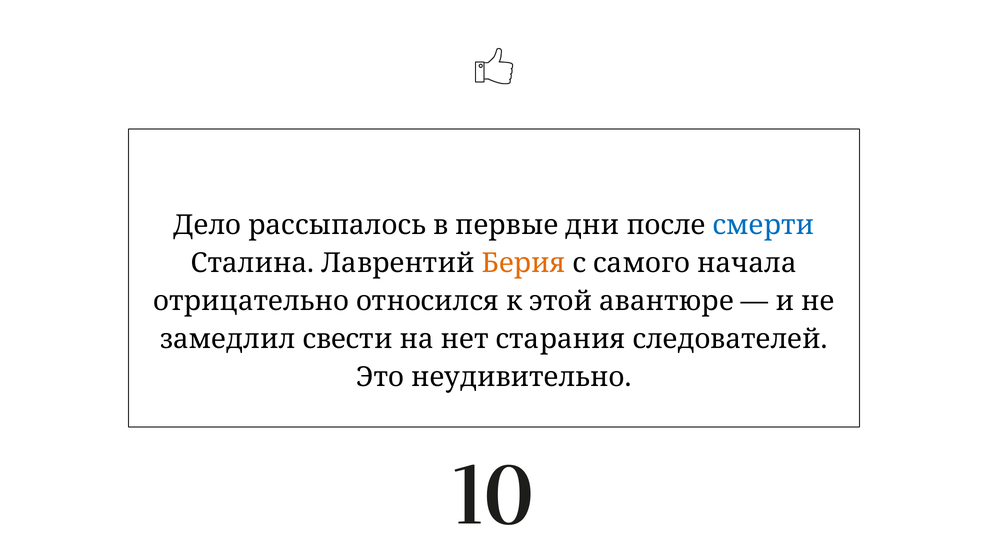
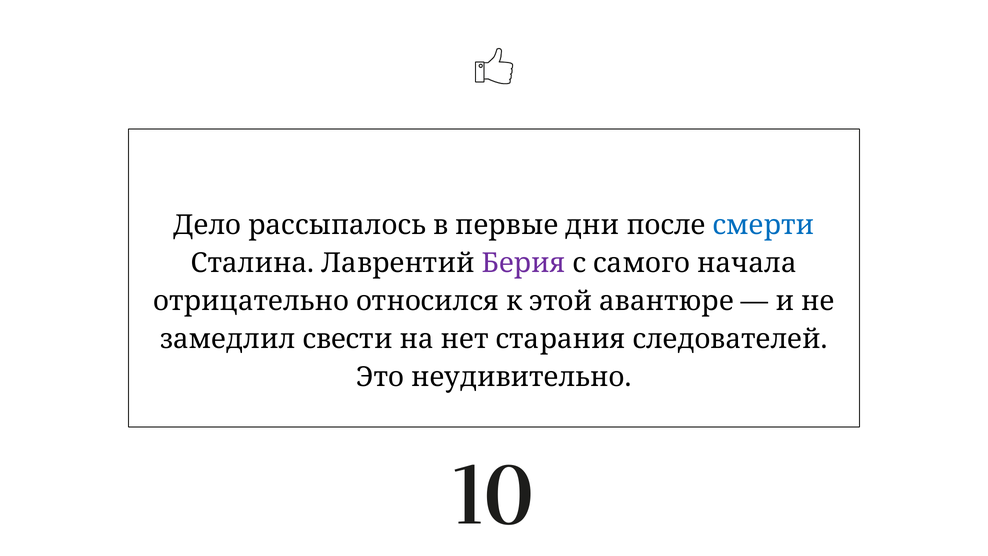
Берия colour: orange -> purple
